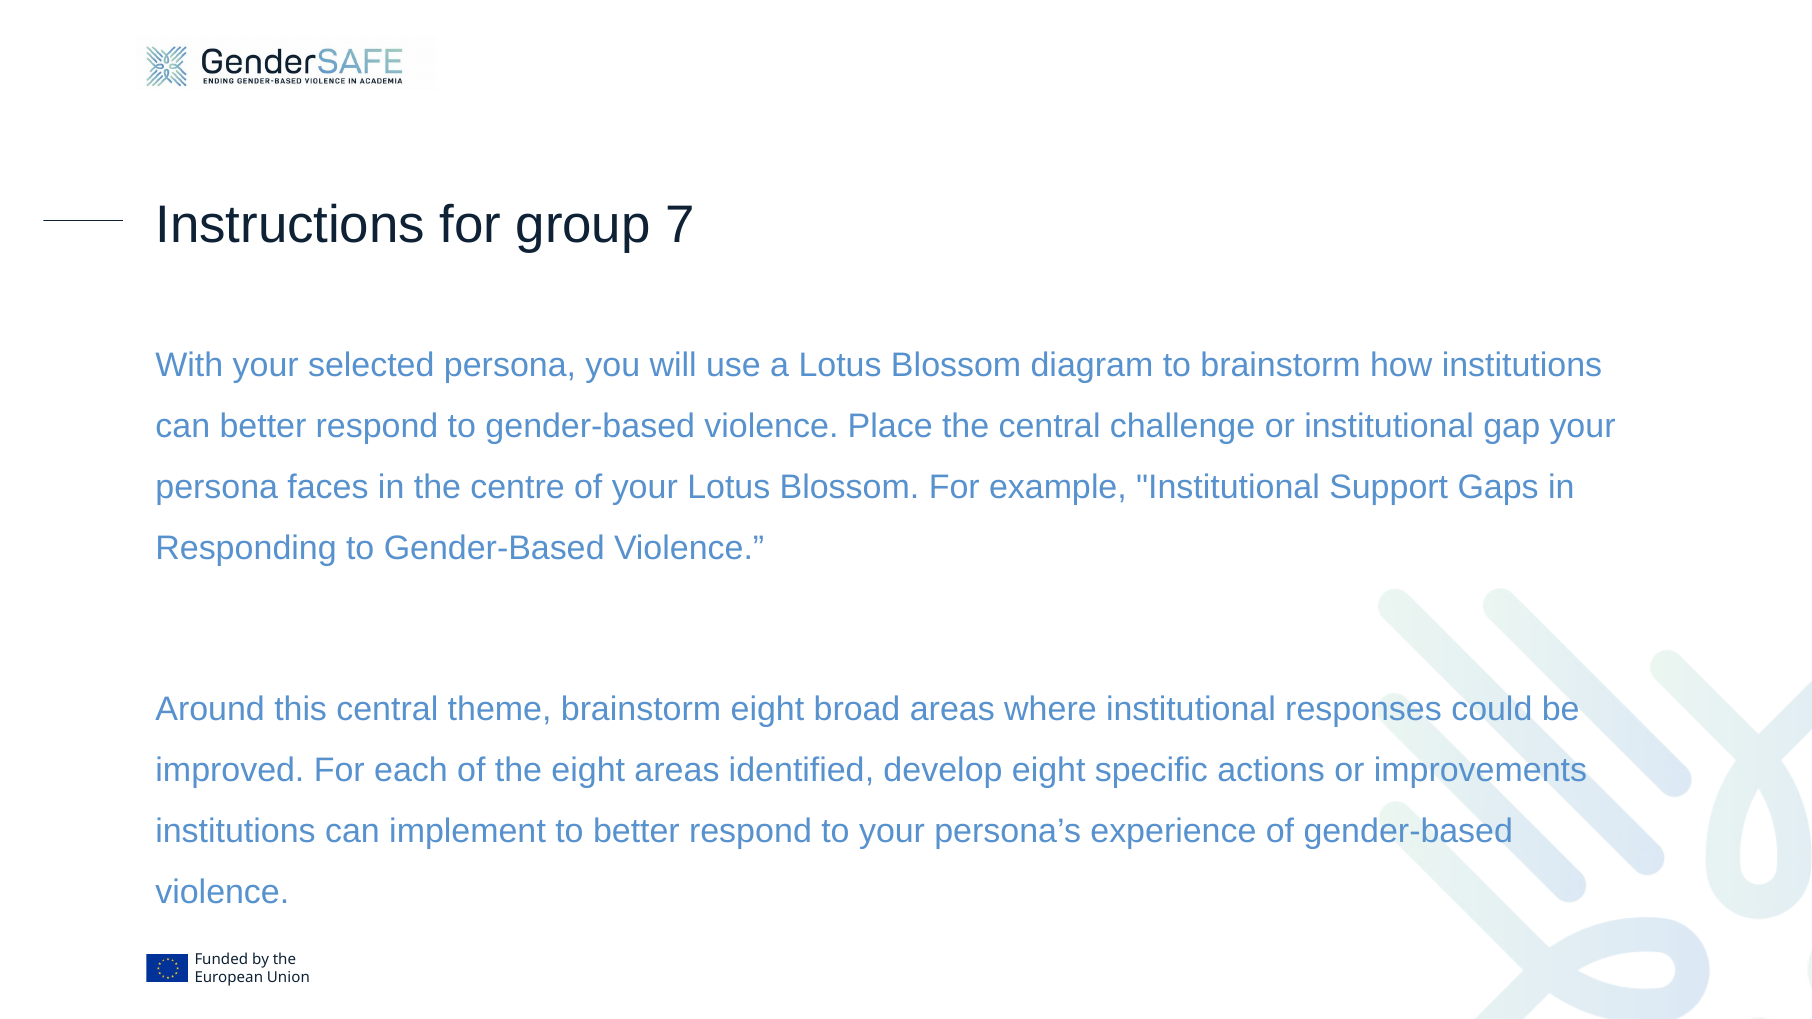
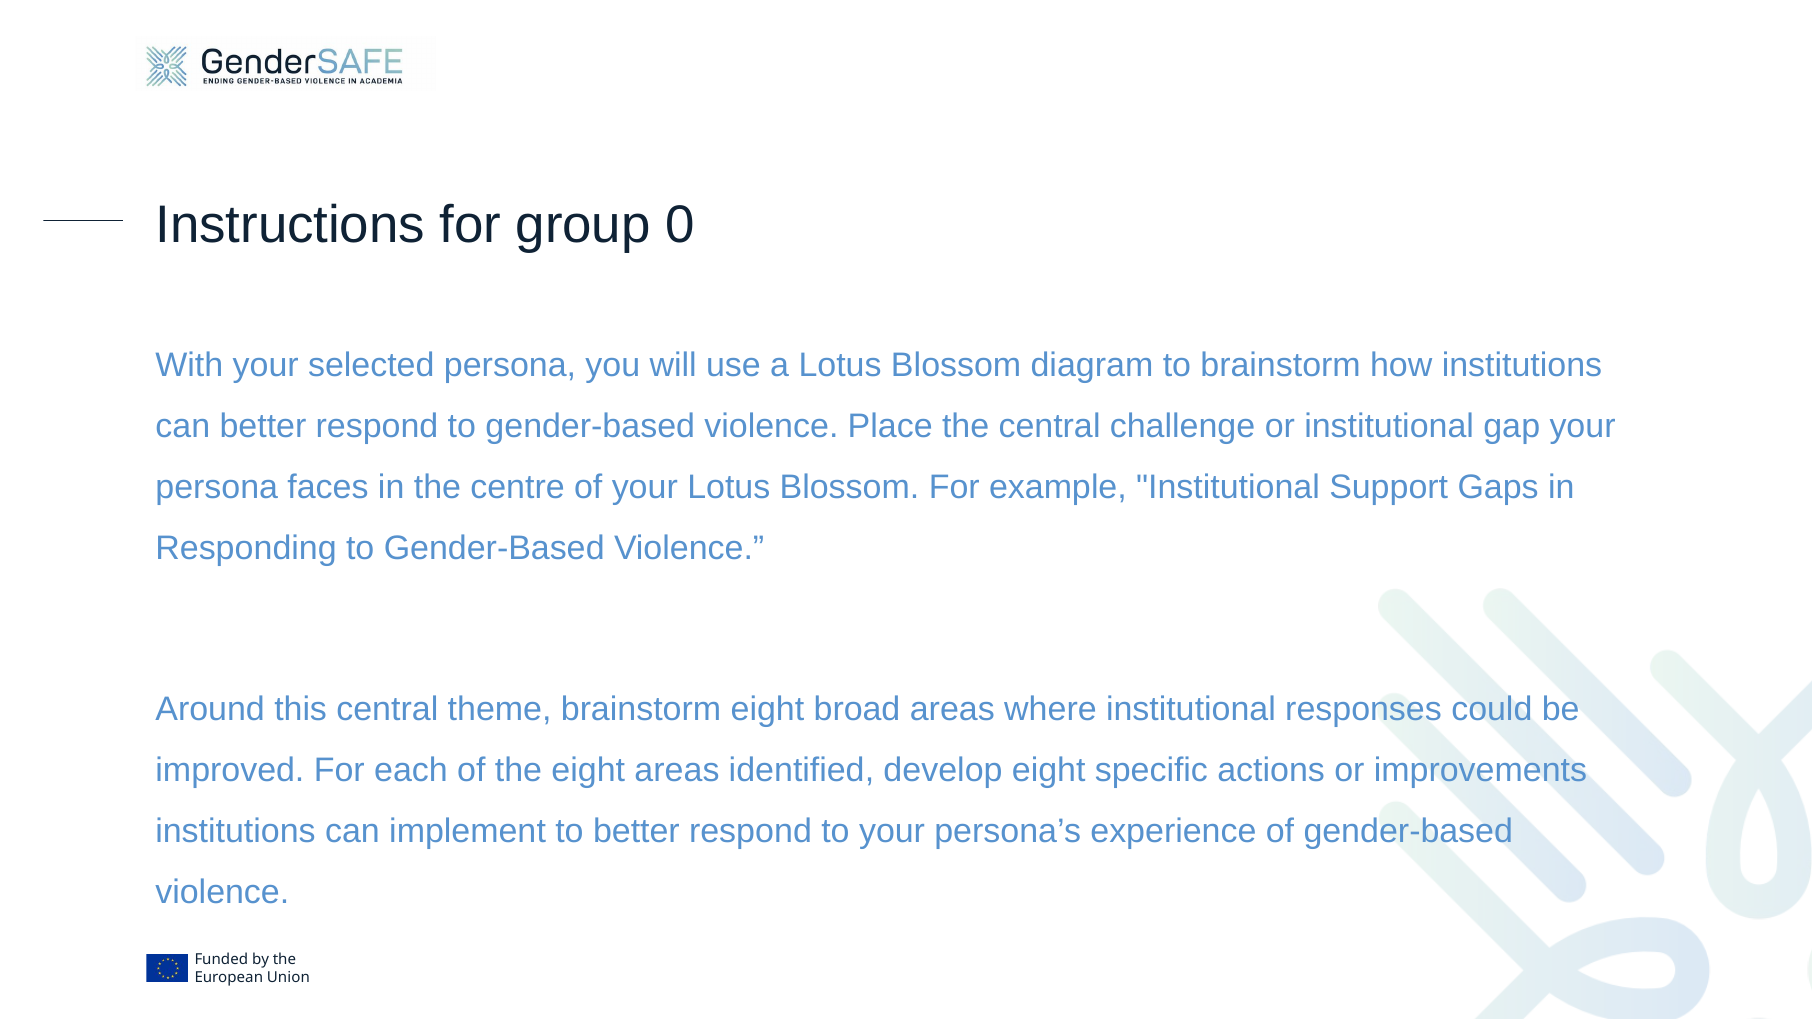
7: 7 -> 0
